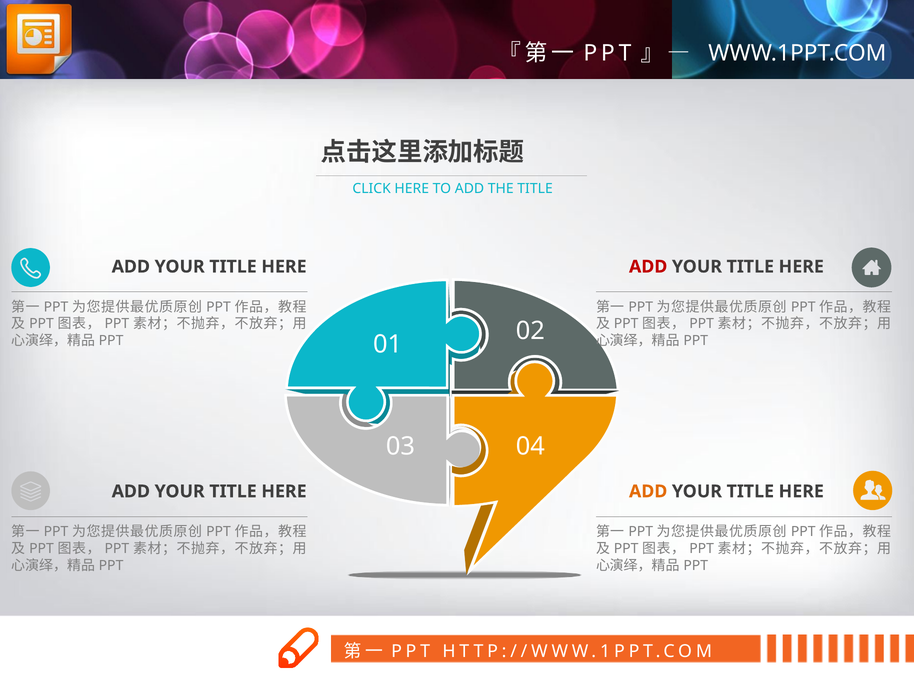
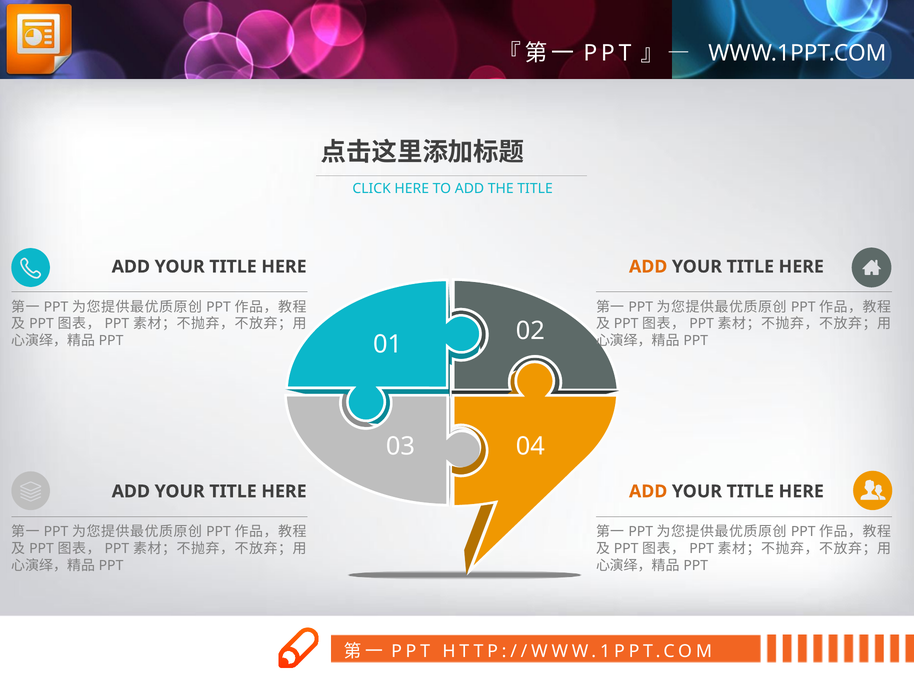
ADD at (648, 266) colour: red -> orange
